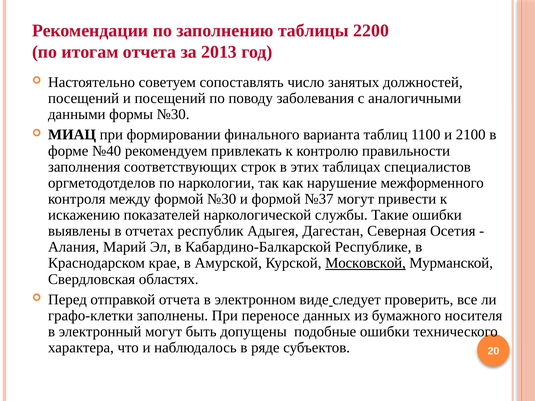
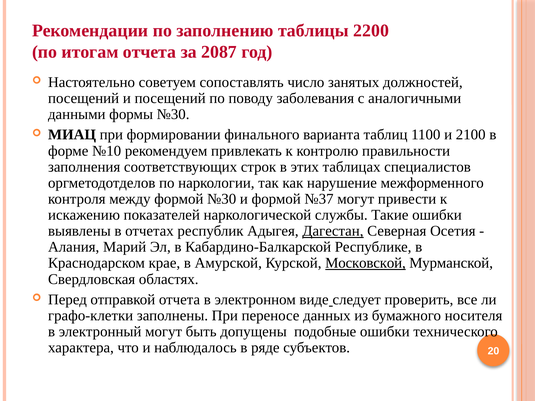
2013: 2013 -> 2087
№40: №40 -> №10
Дагестан underline: none -> present
